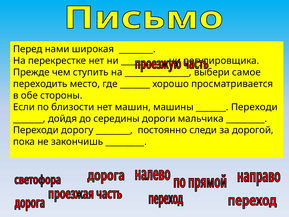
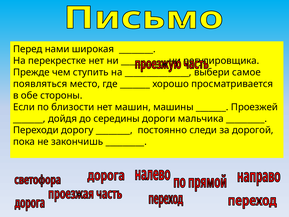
переходить: переходить -> появляться
Переходи at (254, 107): Переходи -> Проезжей
